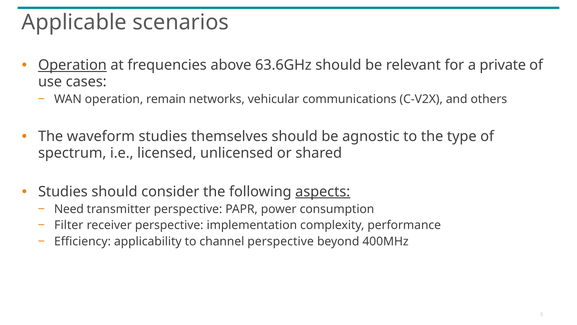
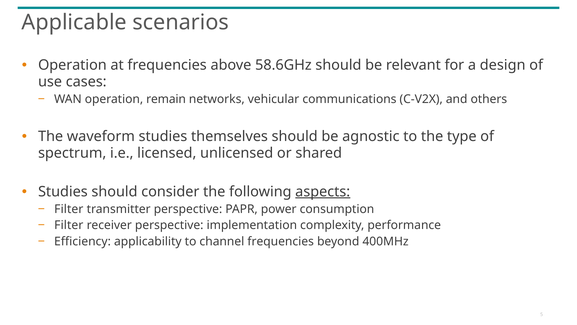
Operation at (72, 65) underline: present -> none
63.6GHz: 63.6GHz -> 58.6GHz
private: private -> design
Need at (69, 209): Need -> Filter
channel perspective: perspective -> frequencies
